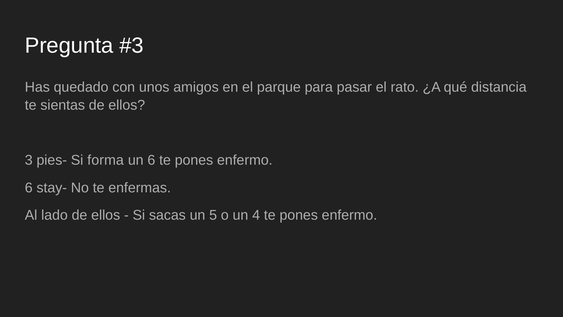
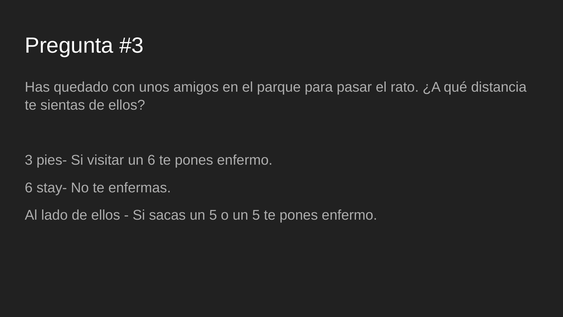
forma: forma -> visitar
o un 4: 4 -> 5
